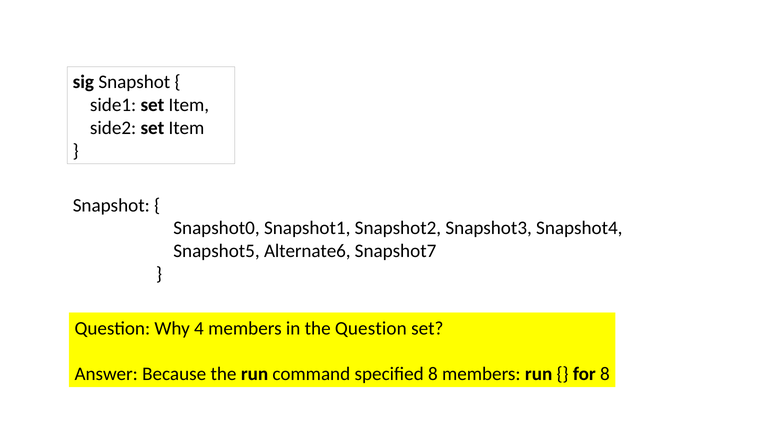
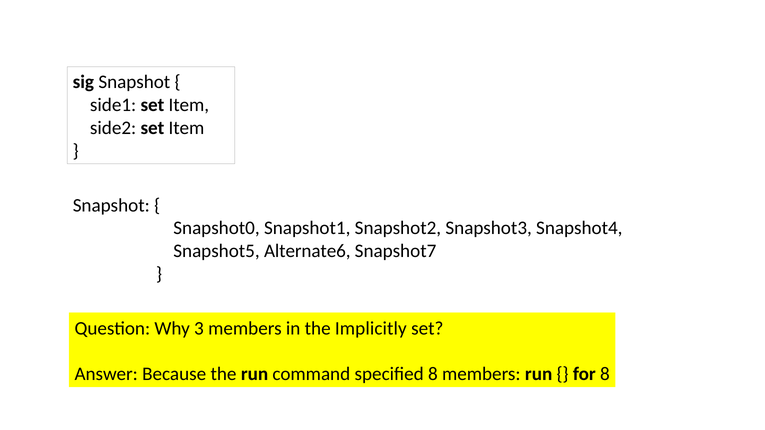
4: 4 -> 3
the Question: Question -> Implicitly
